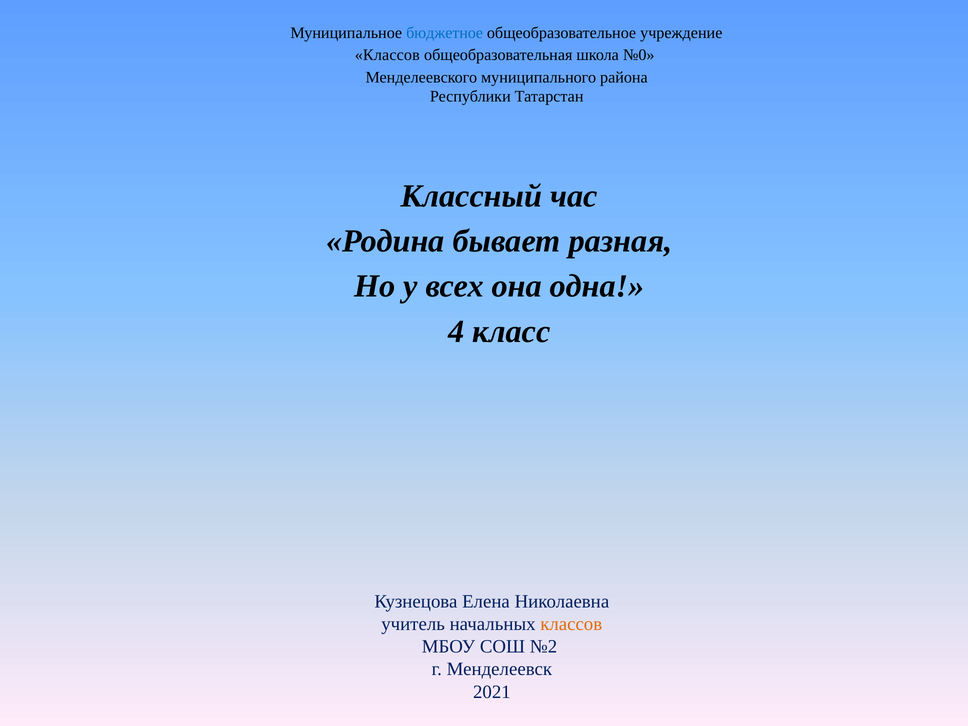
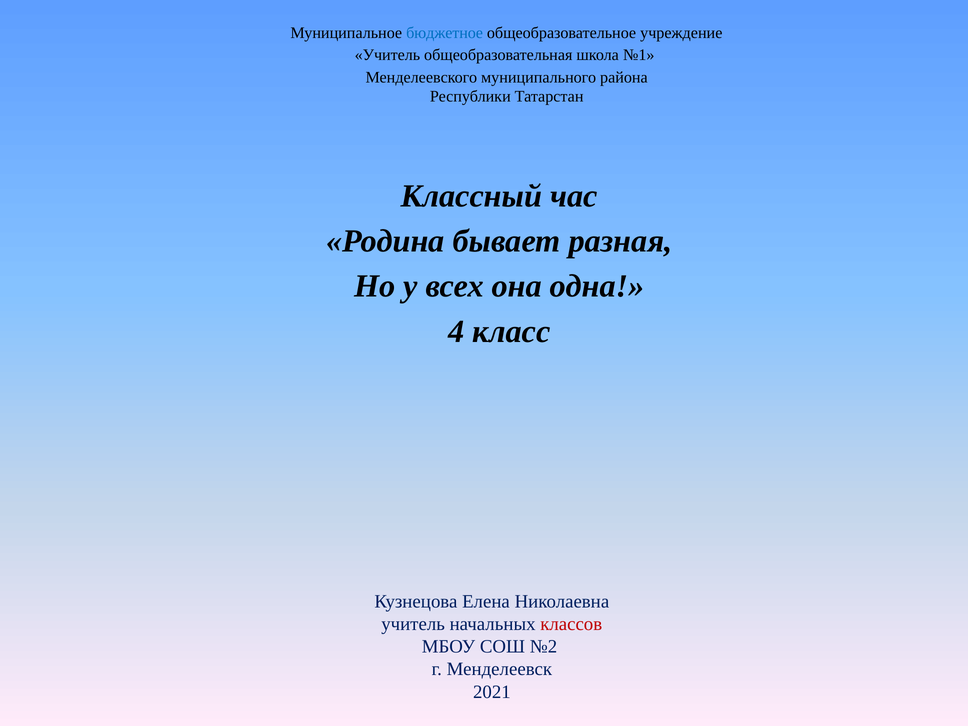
Классов at (387, 55): Классов -> Учитель
№0: №0 -> №1
классов at (571, 624) colour: orange -> red
